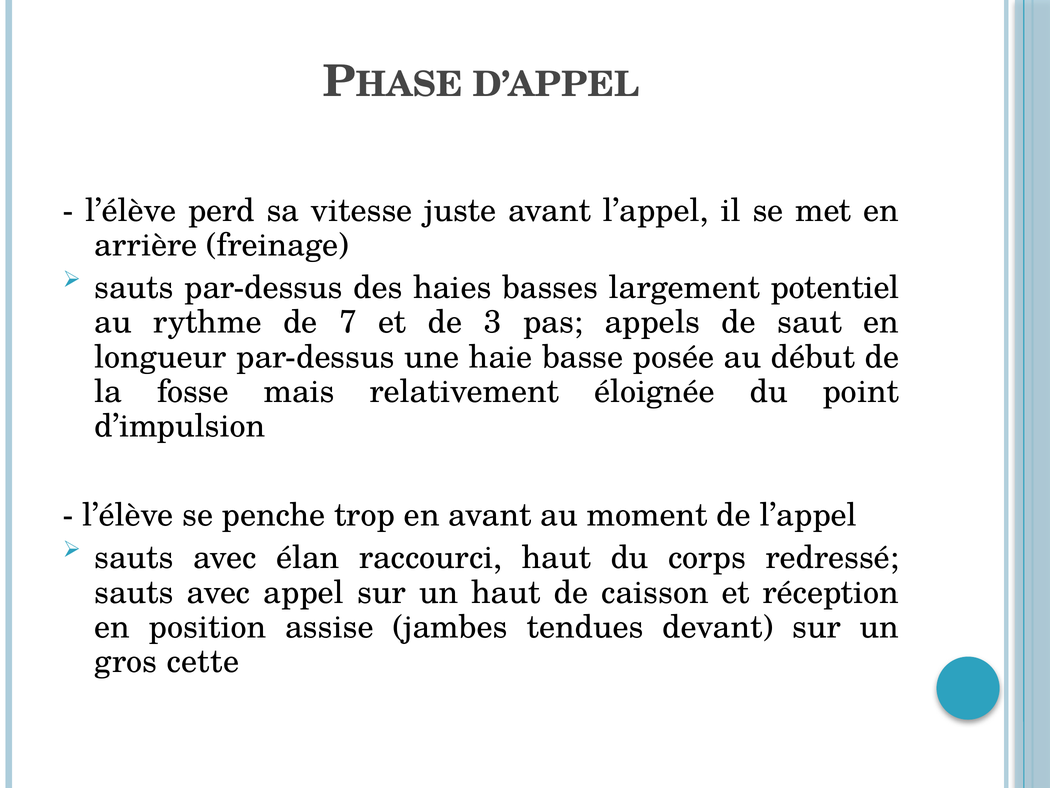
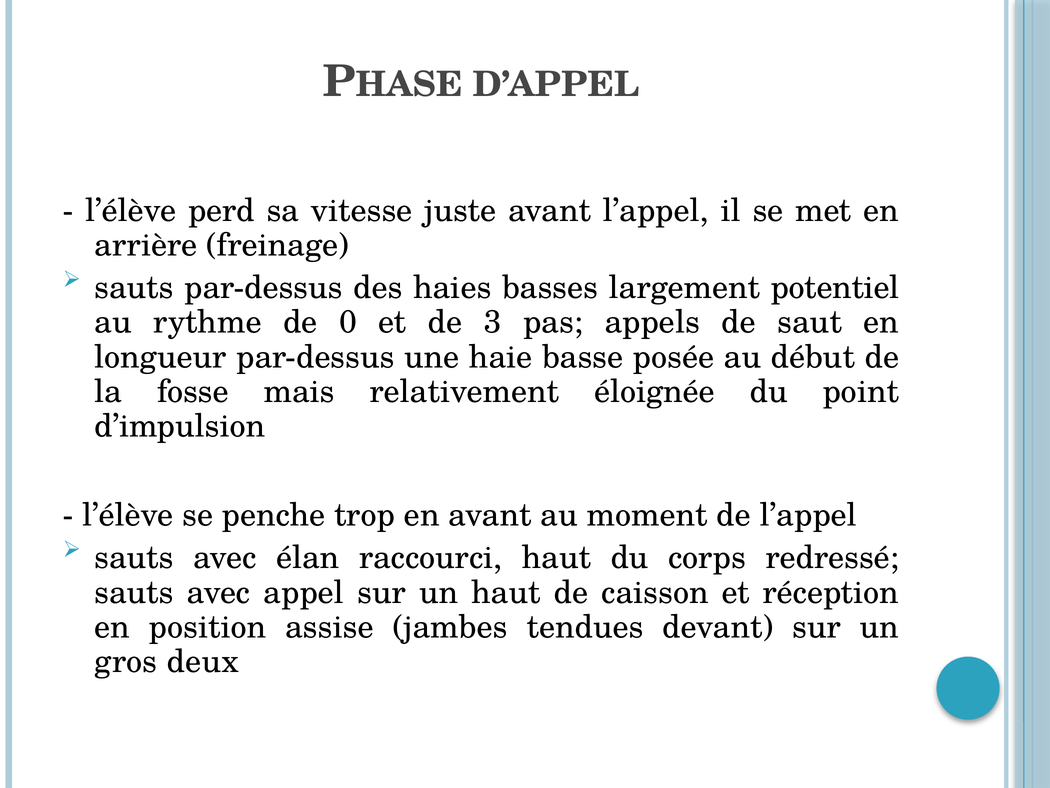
7: 7 -> 0
cette: cette -> deux
